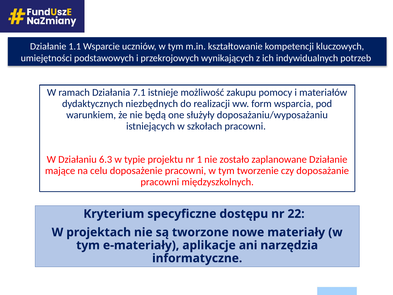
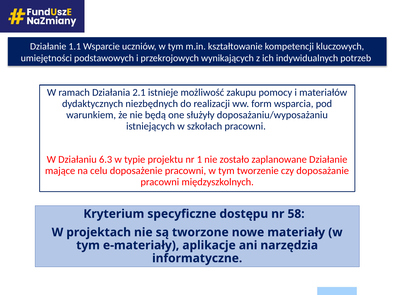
7.1: 7.1 -> 2.1
22: 22 -> 58
